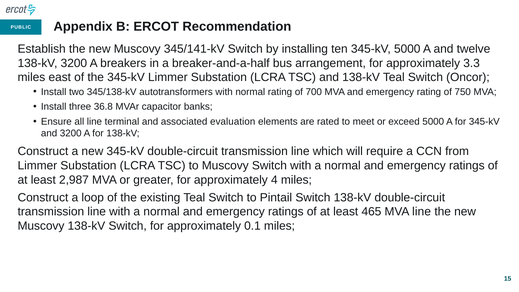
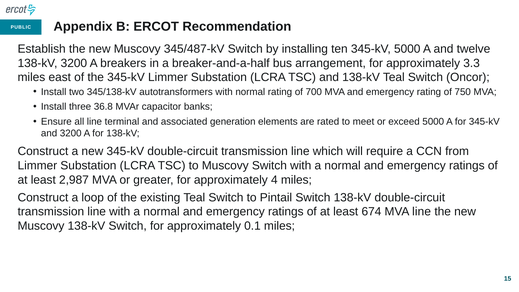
345/141-kV: 345/141-kV -> 345/487-kV
evaluation: evaluation -> generation
465: 465 -> 674
